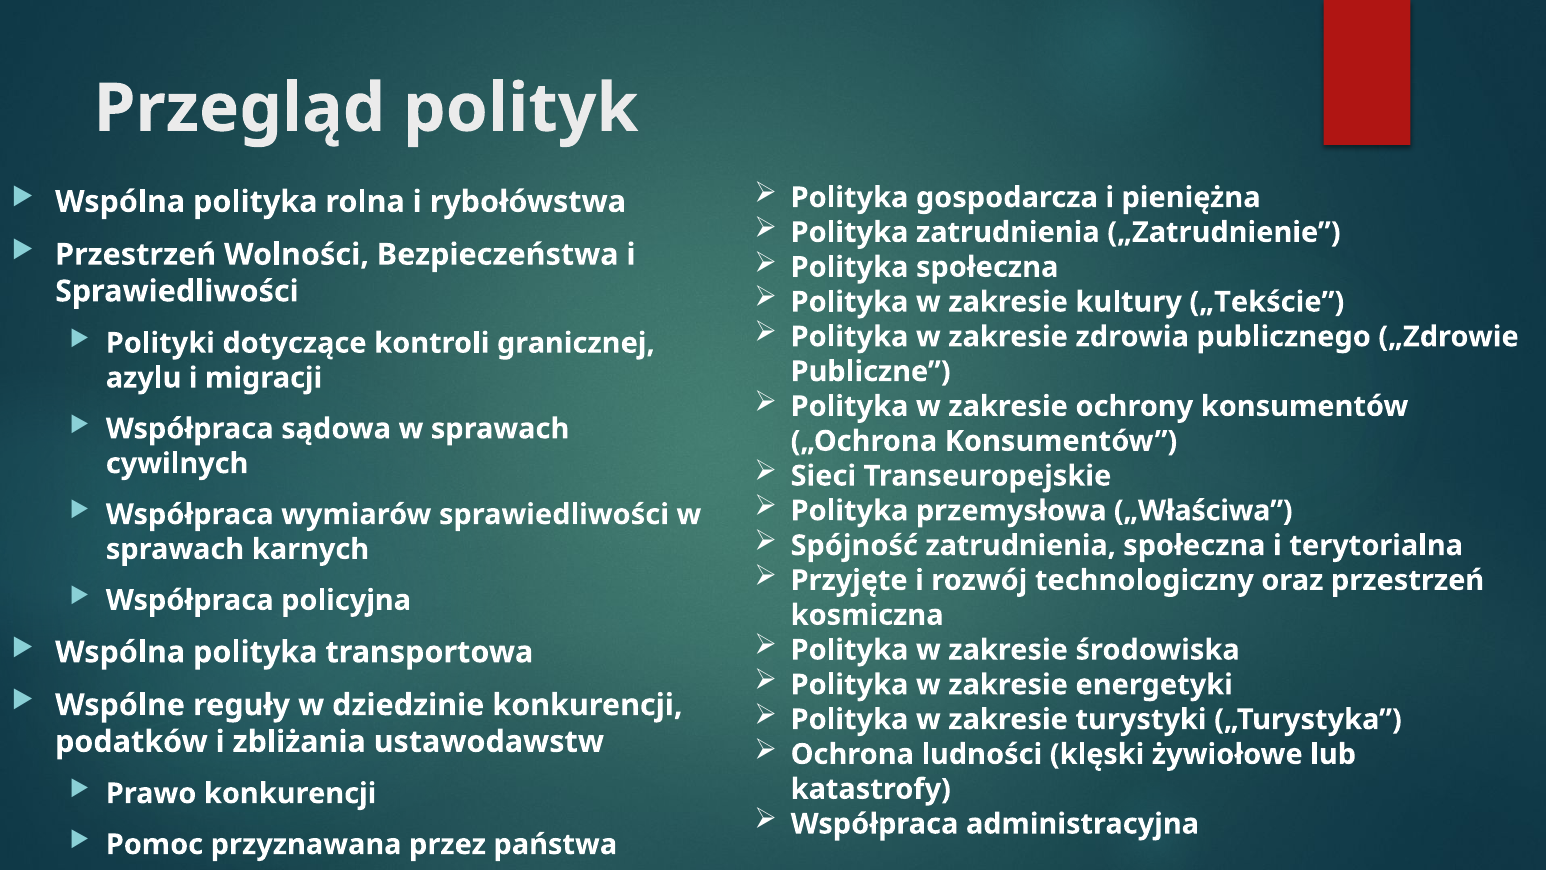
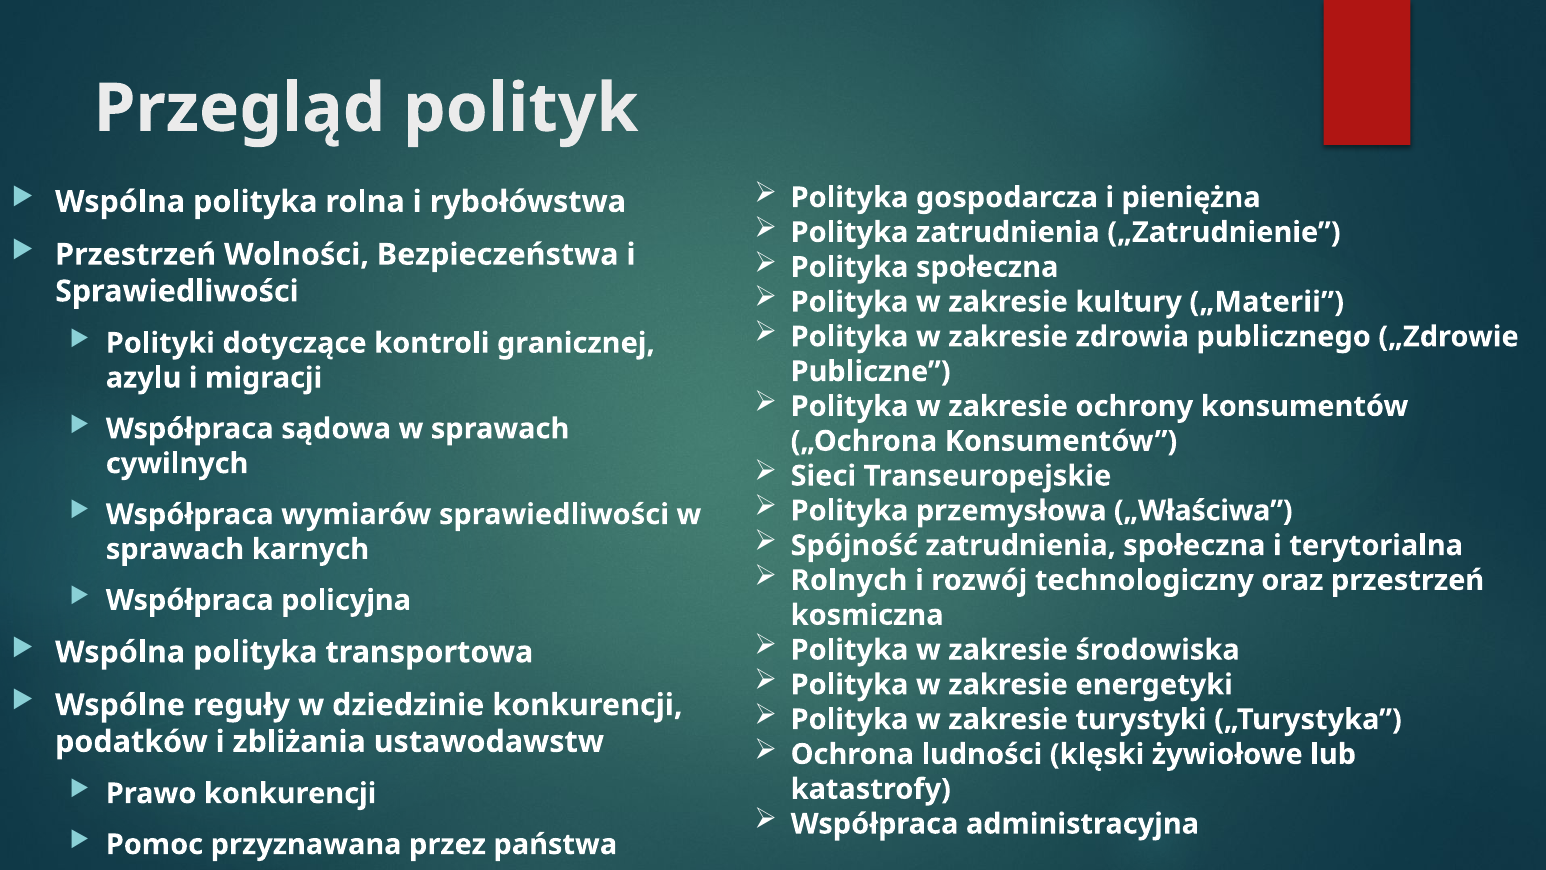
„Tekście: „Tekście -> „Materii
Przyjęte: Przyjęte -> Rolnych
